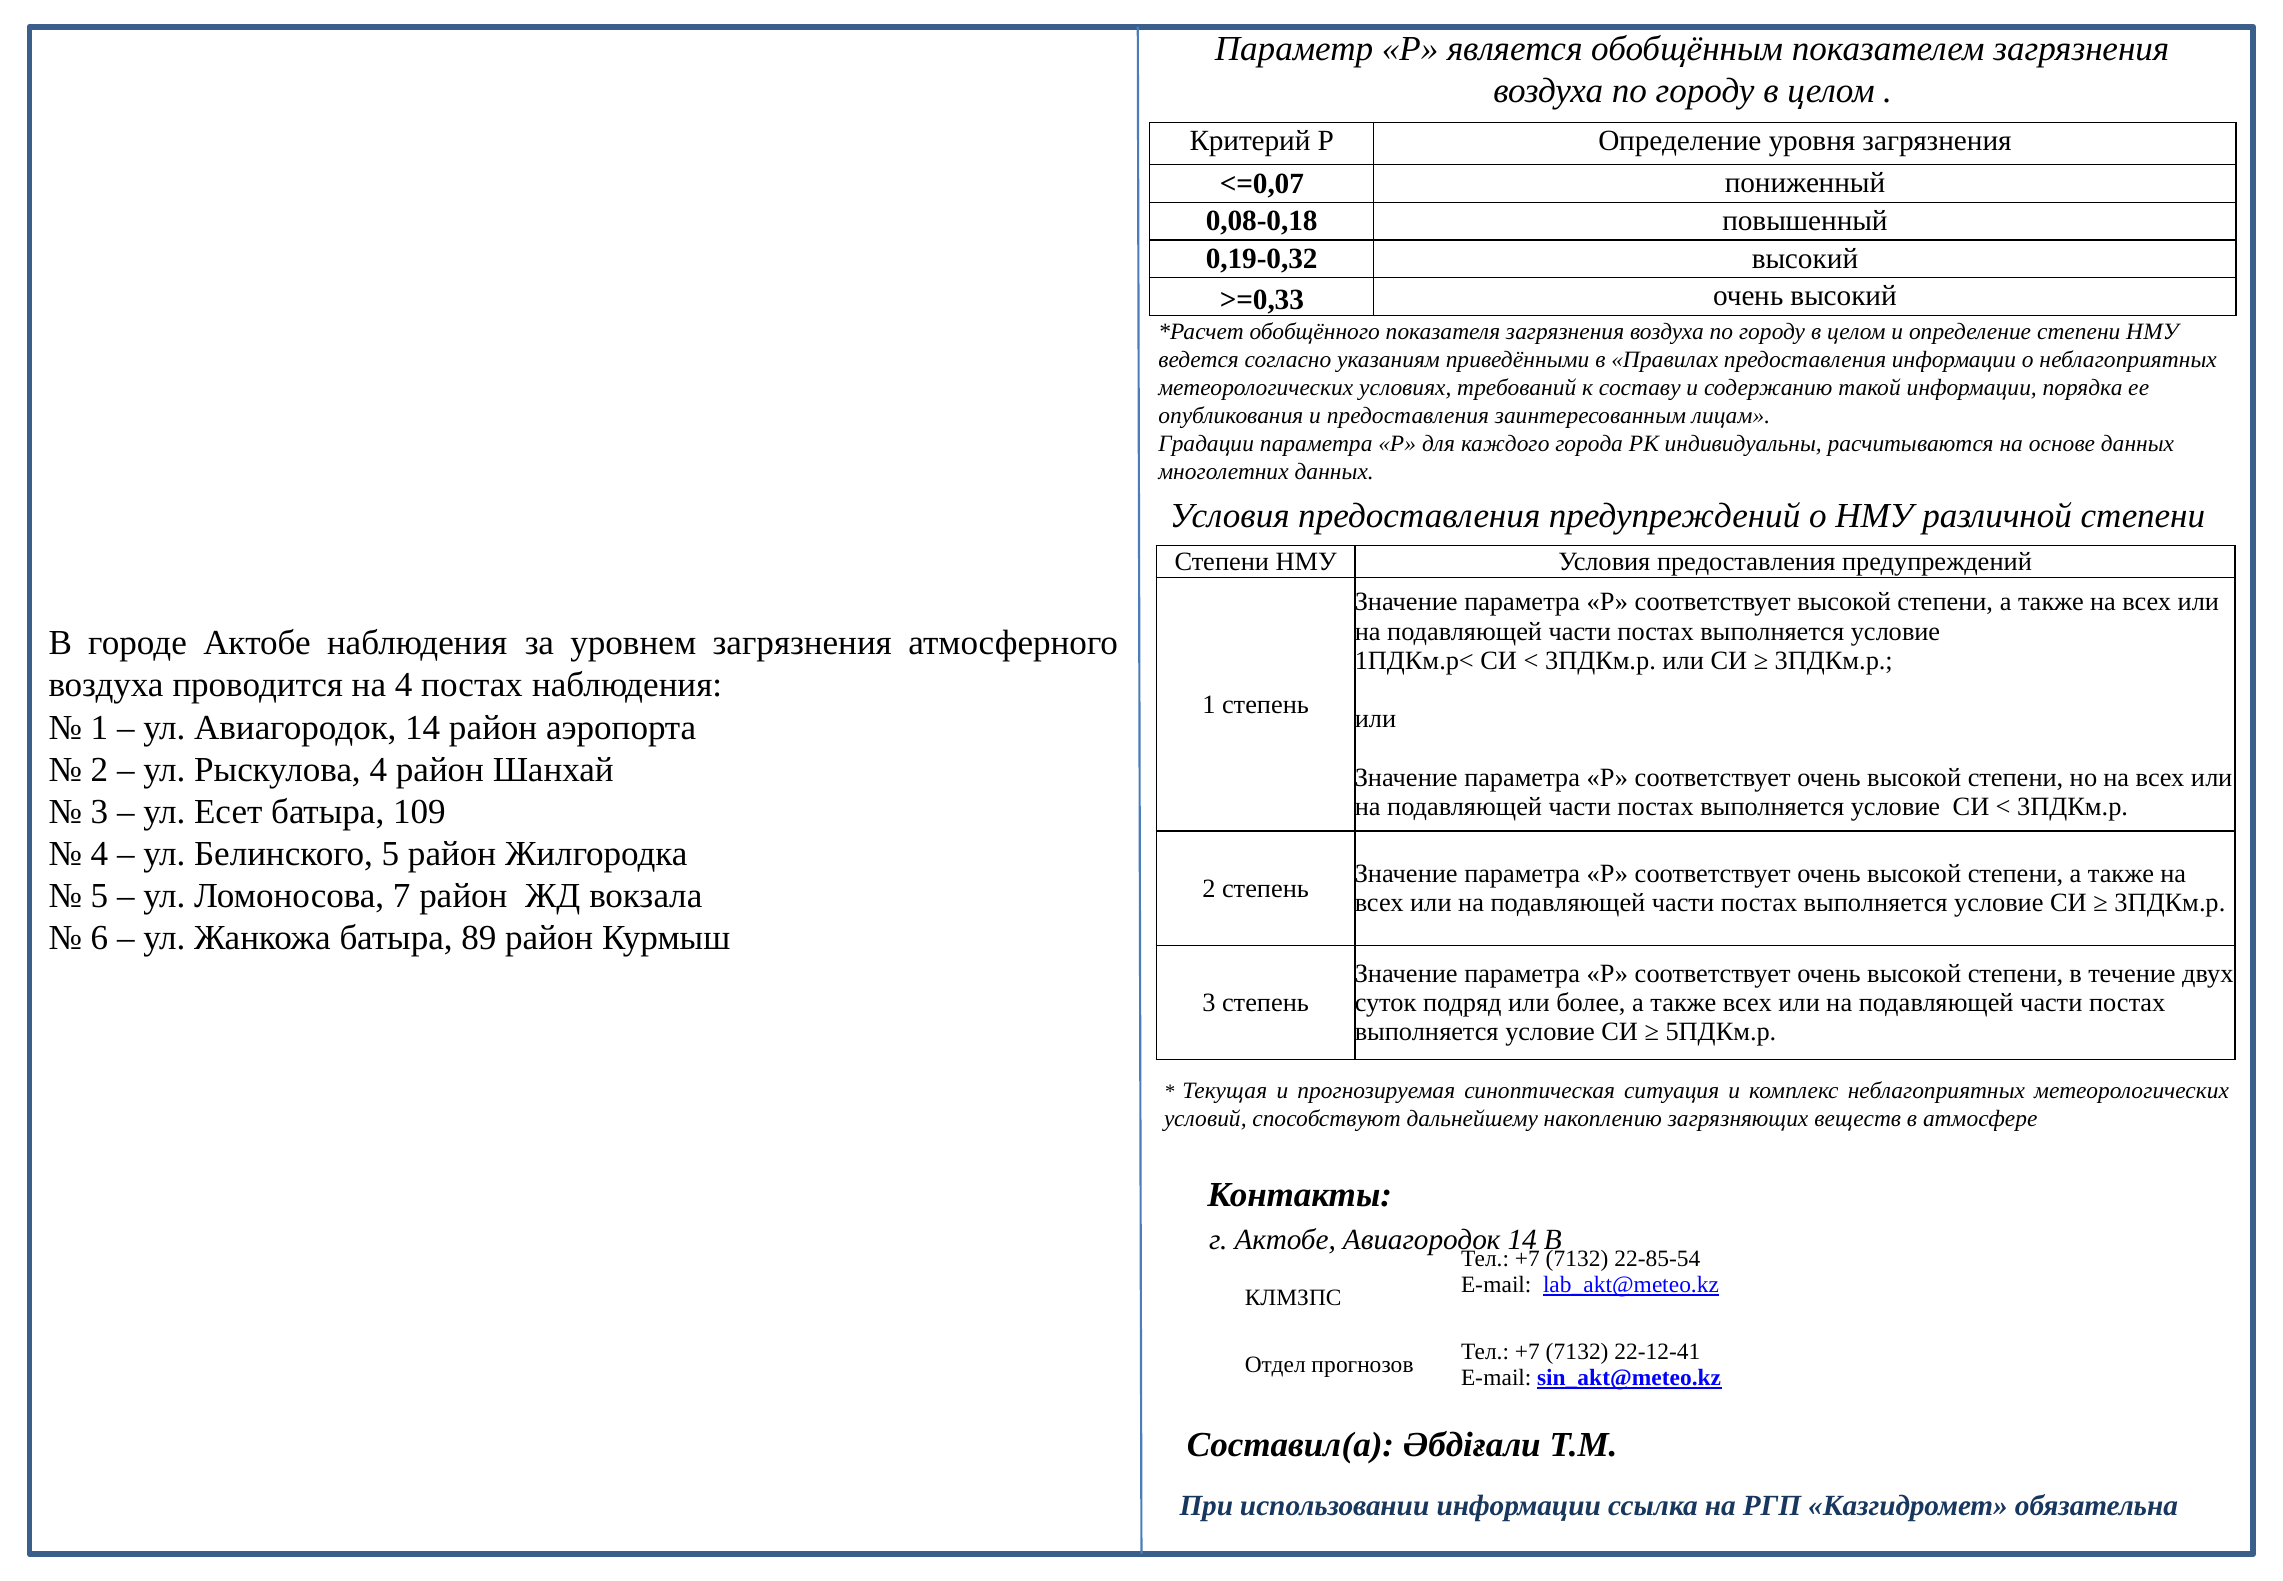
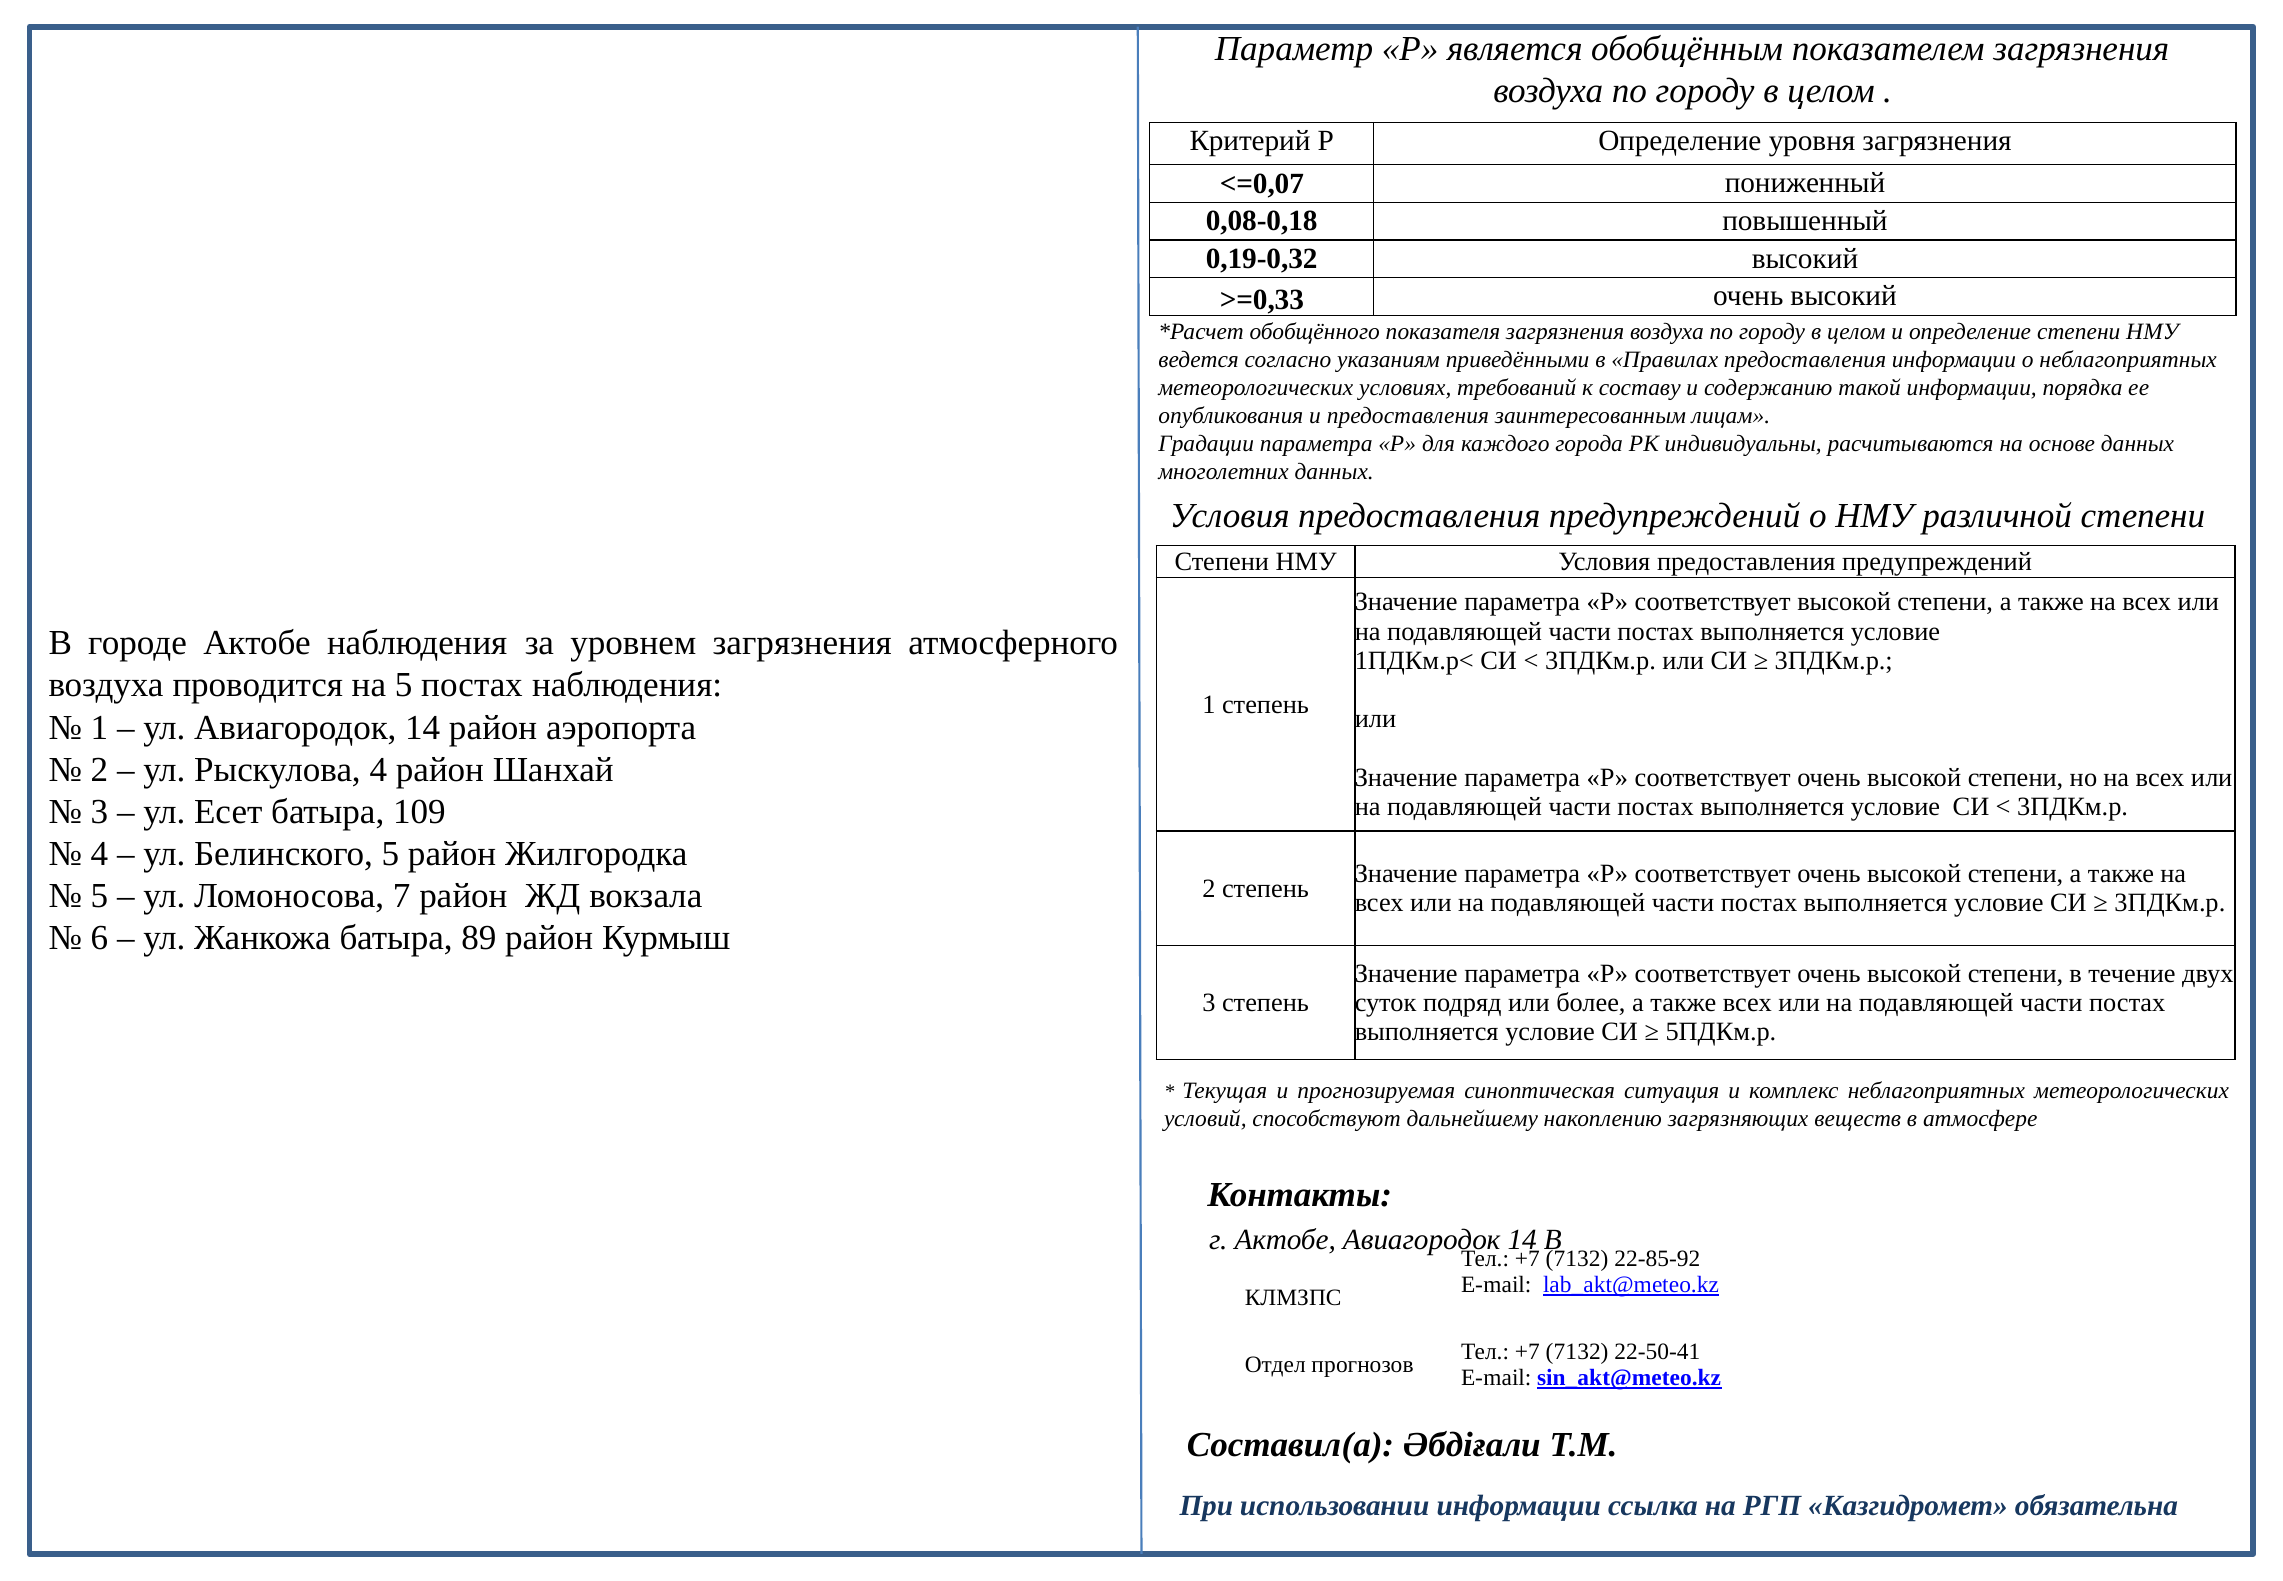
на 4: 4 -> 5
22-85-54: 22-85-54 -> 22-85-92
22-12-41: 22-12-41 -> 22-50-41
